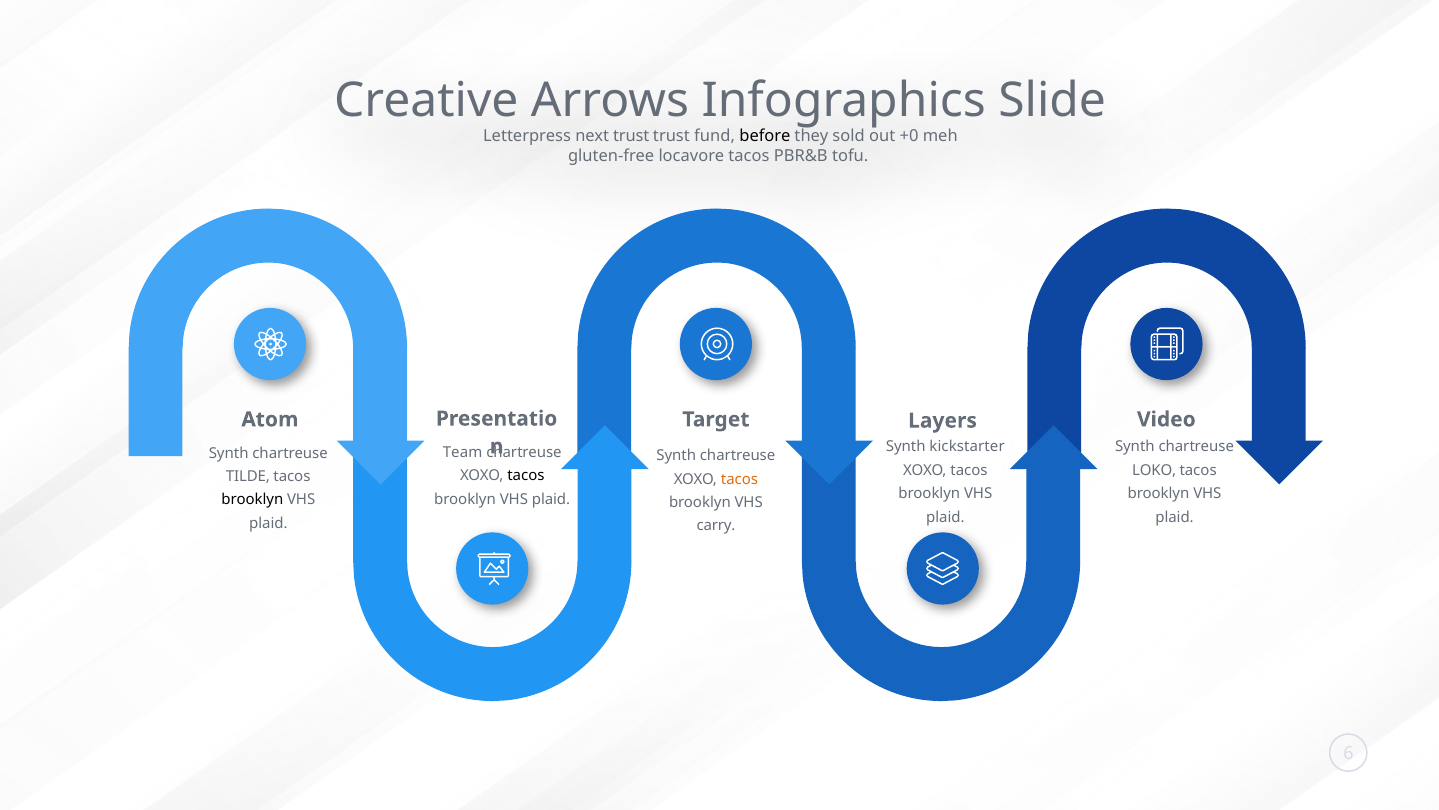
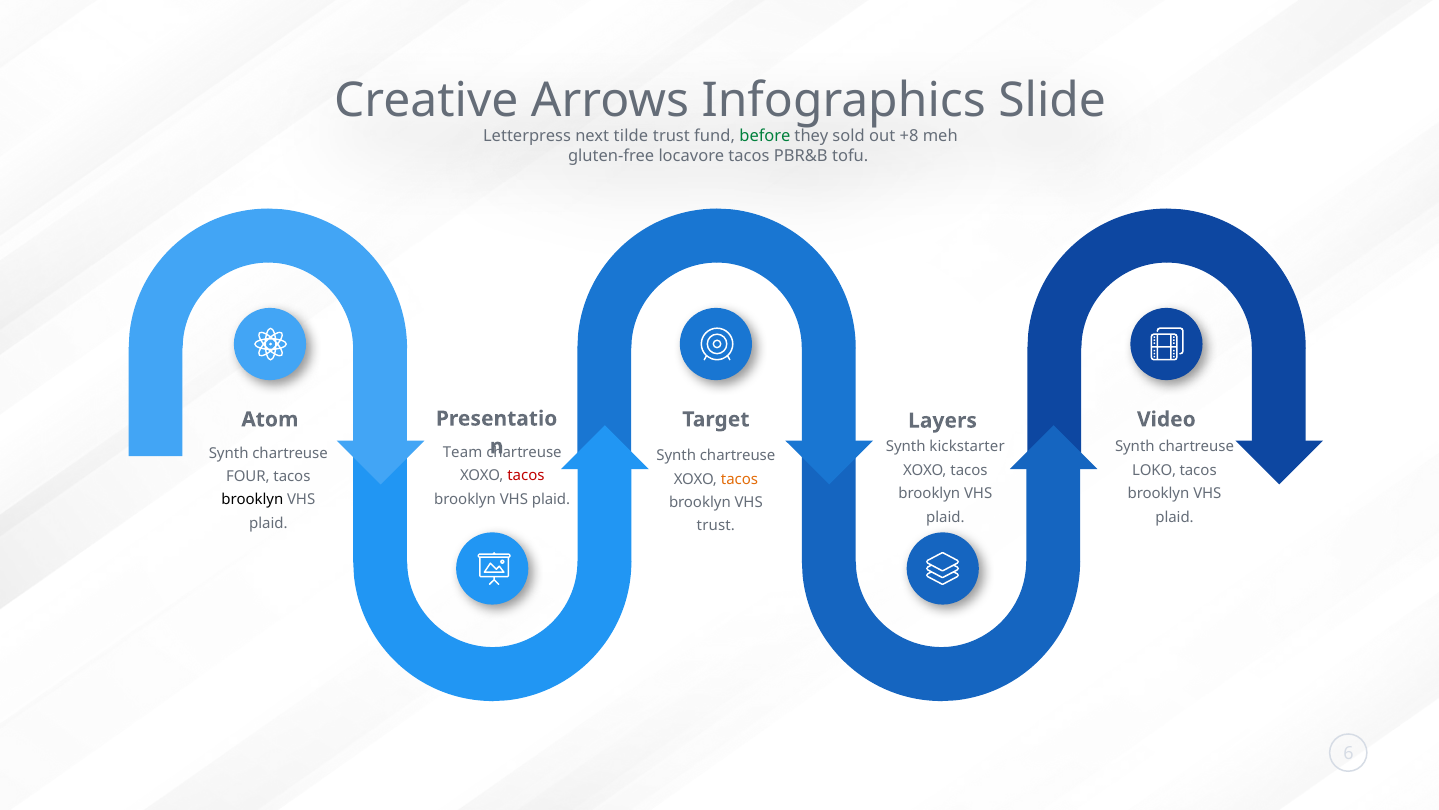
next trust: trust -> tilde
before colour: black -> green
+0: +0 -> +8
tacos at (526, 475) colour: black -> red
TILDE: TILDE -> FOUR
carry at (716, 526): carry -> trust
